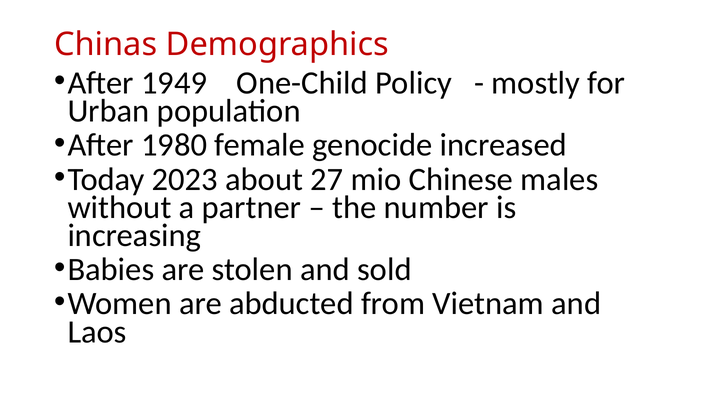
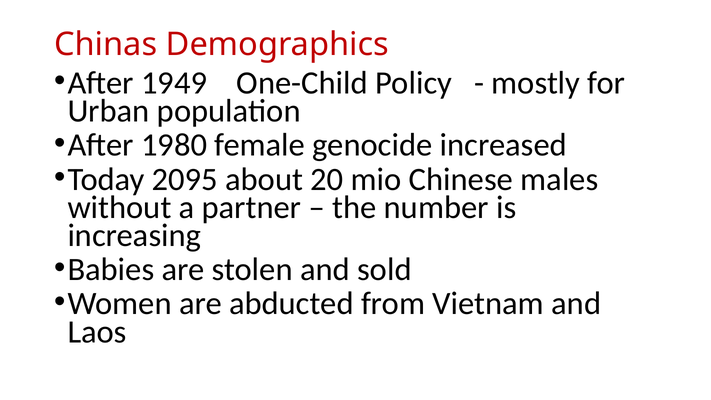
2023: 2023 -> 2095
27: 27 -> 20
